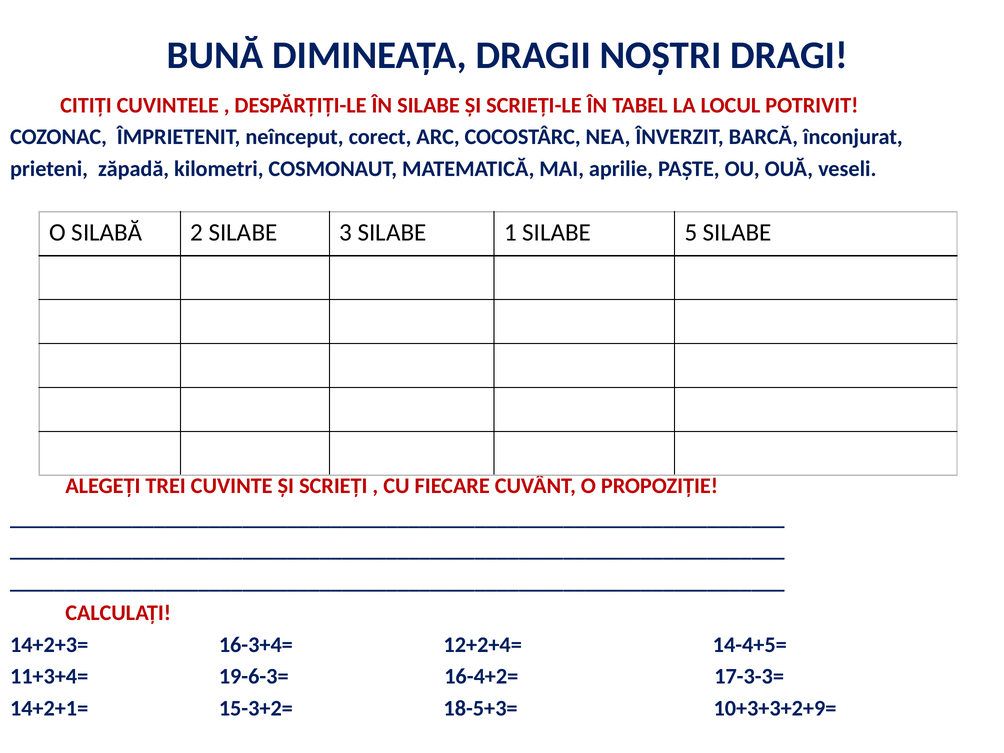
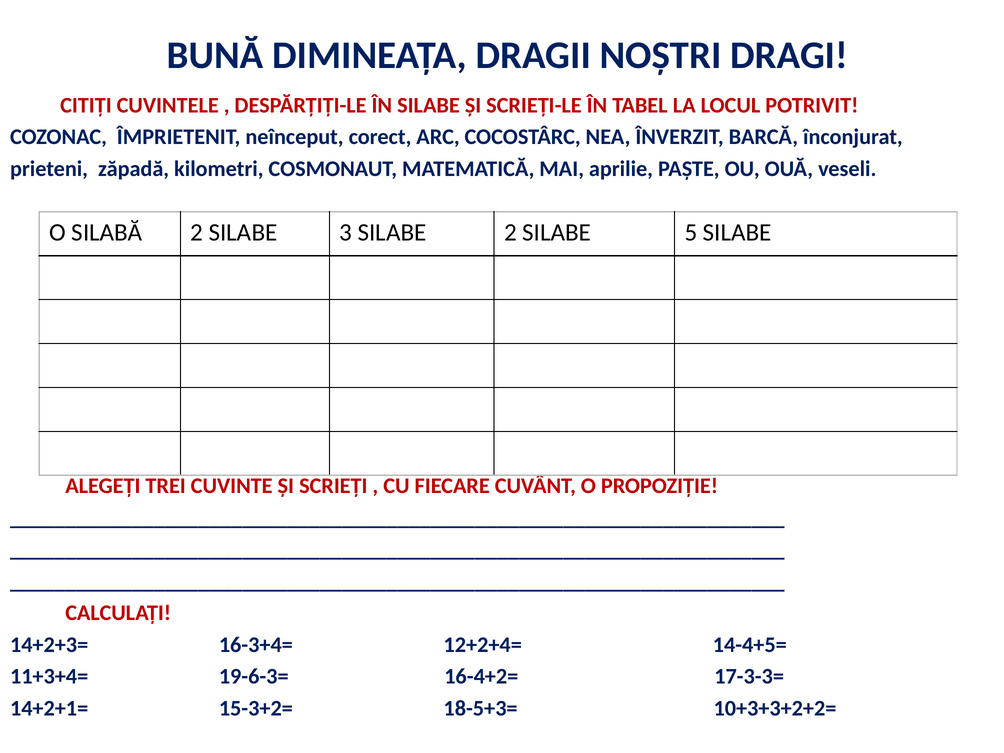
SILABE 1: 1 -> 2
10+3+3+2+9=: 10+3+3+2+9= -> 10+3+3+2+2=
